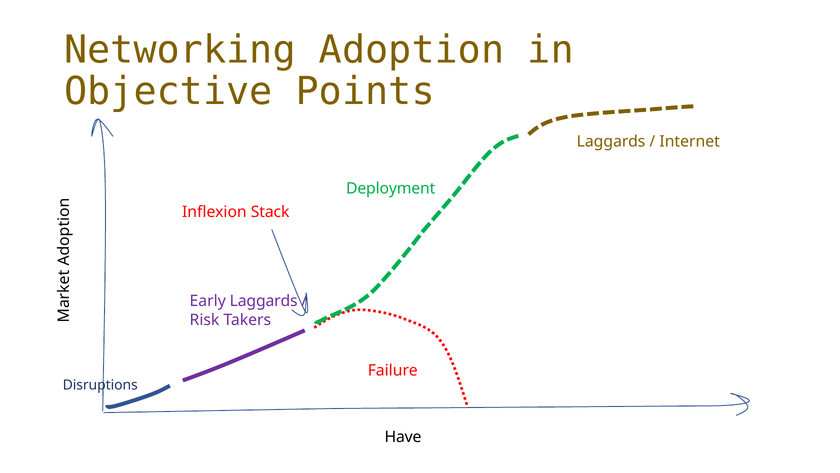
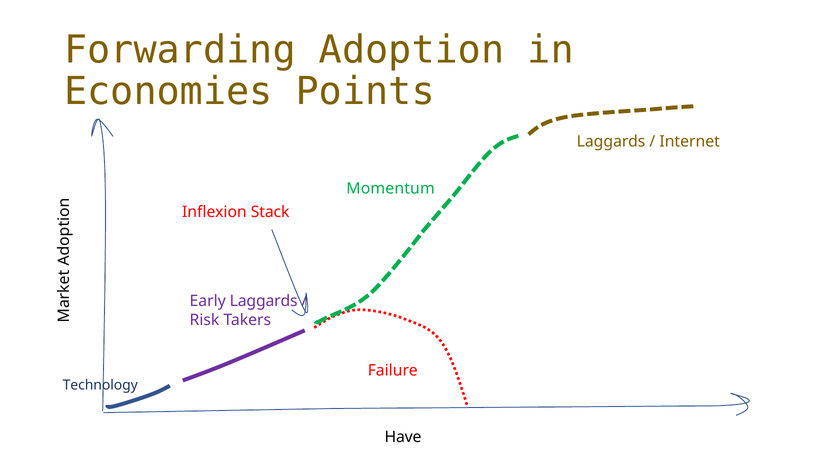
Networking: Networking -> Forwarding
Objective: Objective -> Economies
Deployment: Deployment -> Momentum
Disruptions: Disruptions -> Technology
